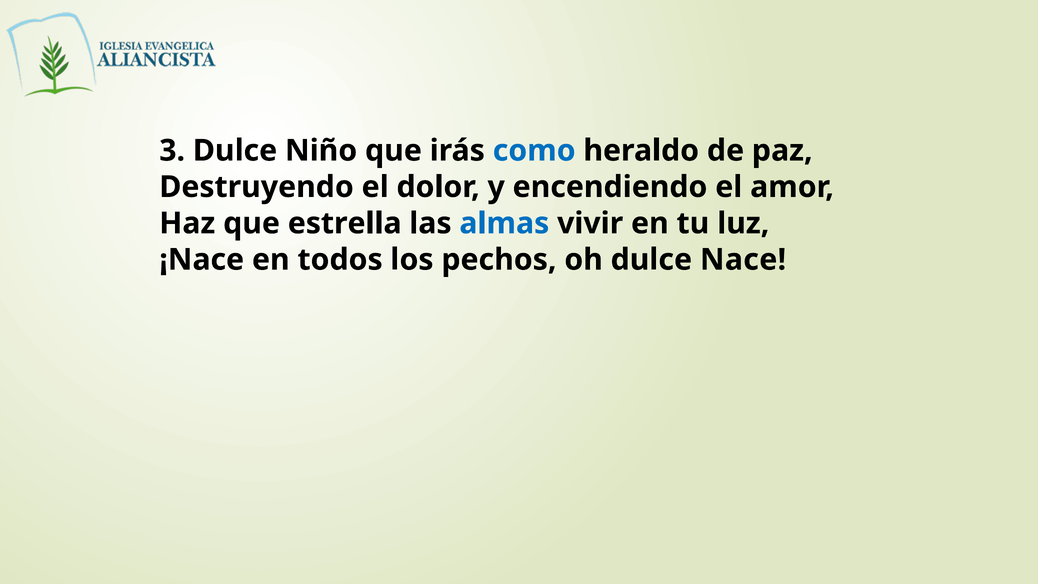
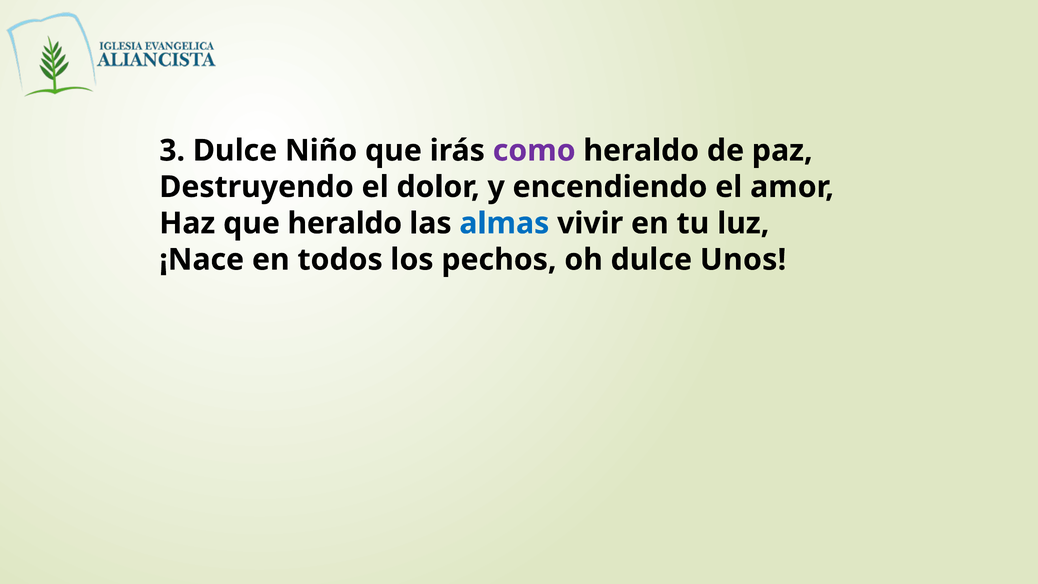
como colour: blue -> purple
que estrella: estrella -> heraldo
Nace: Nace -> Unos
